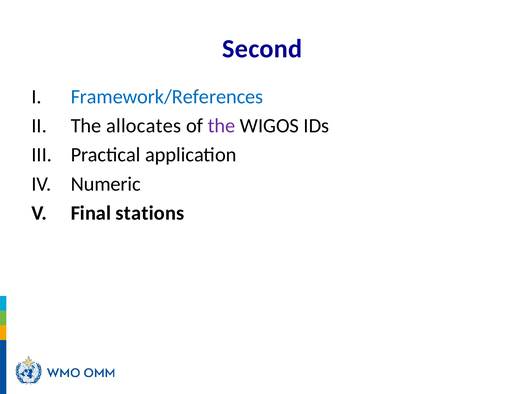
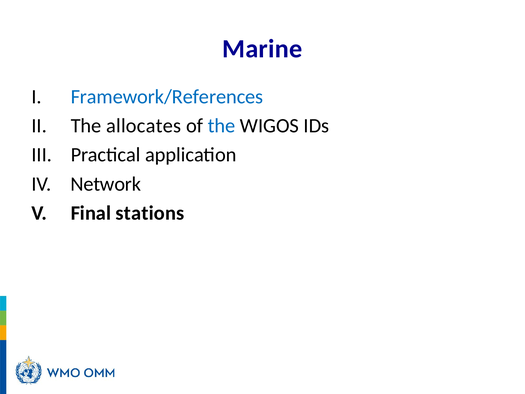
Second: Second -> Marine
the at (222, 126) colour: purple -> blue
Numeric: Numeric -> Network
